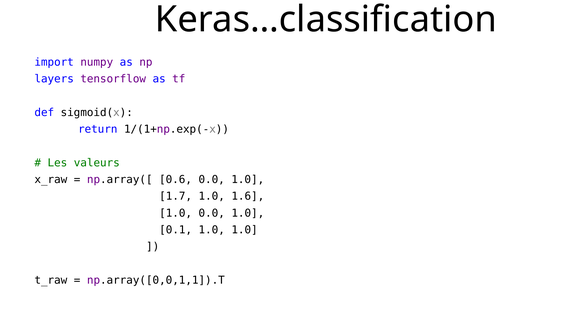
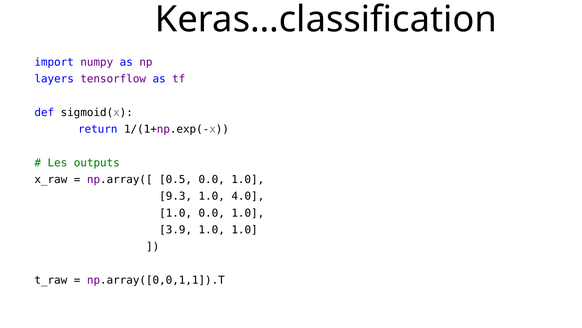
valeurs: valeurs -> outputs
0.6: 0.6 -> 0.5
1.7: 1.7 -> 9.3
1.6: 1.6 -> 4.0
0.1: 0.1 -> 3.9
